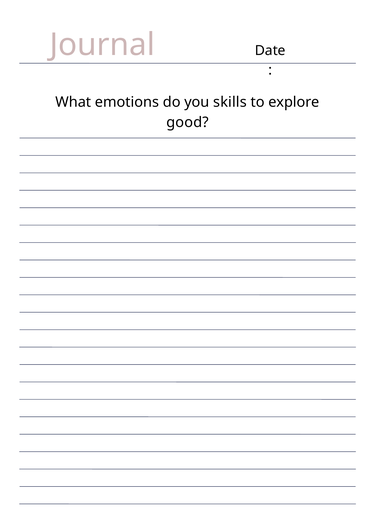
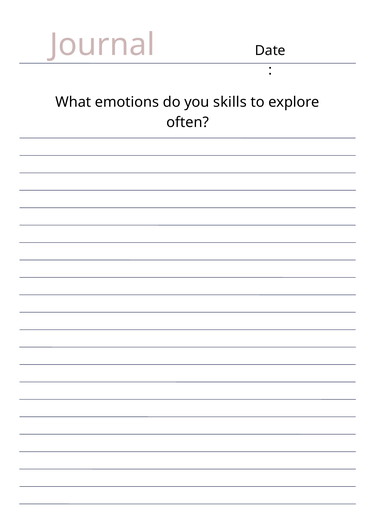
good: good -> often
